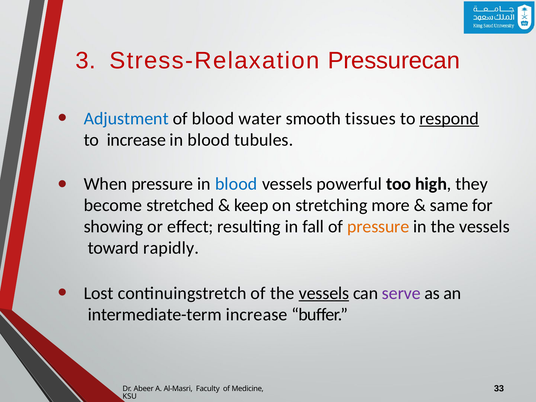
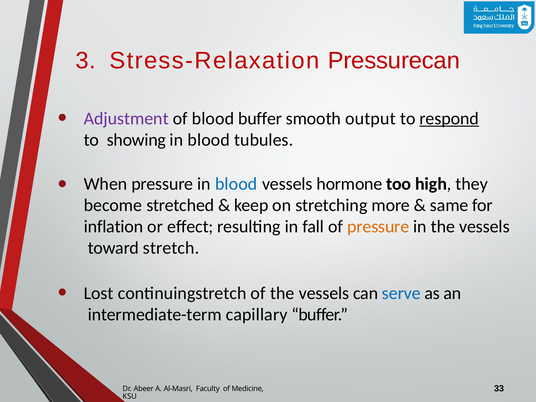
Adjustment colour: blue -> purple
blood water: water -> buffer
tissues: tissues -> output
to increase: increase -> showing
powerful: powerful -> hormone
showing: showing -> inflation
rapidly: rapidly -> stretch
vessels at (324, 293) underline: present -> none
serve colour: purple -> blue
intermediate-term increase: increase -> capillary
